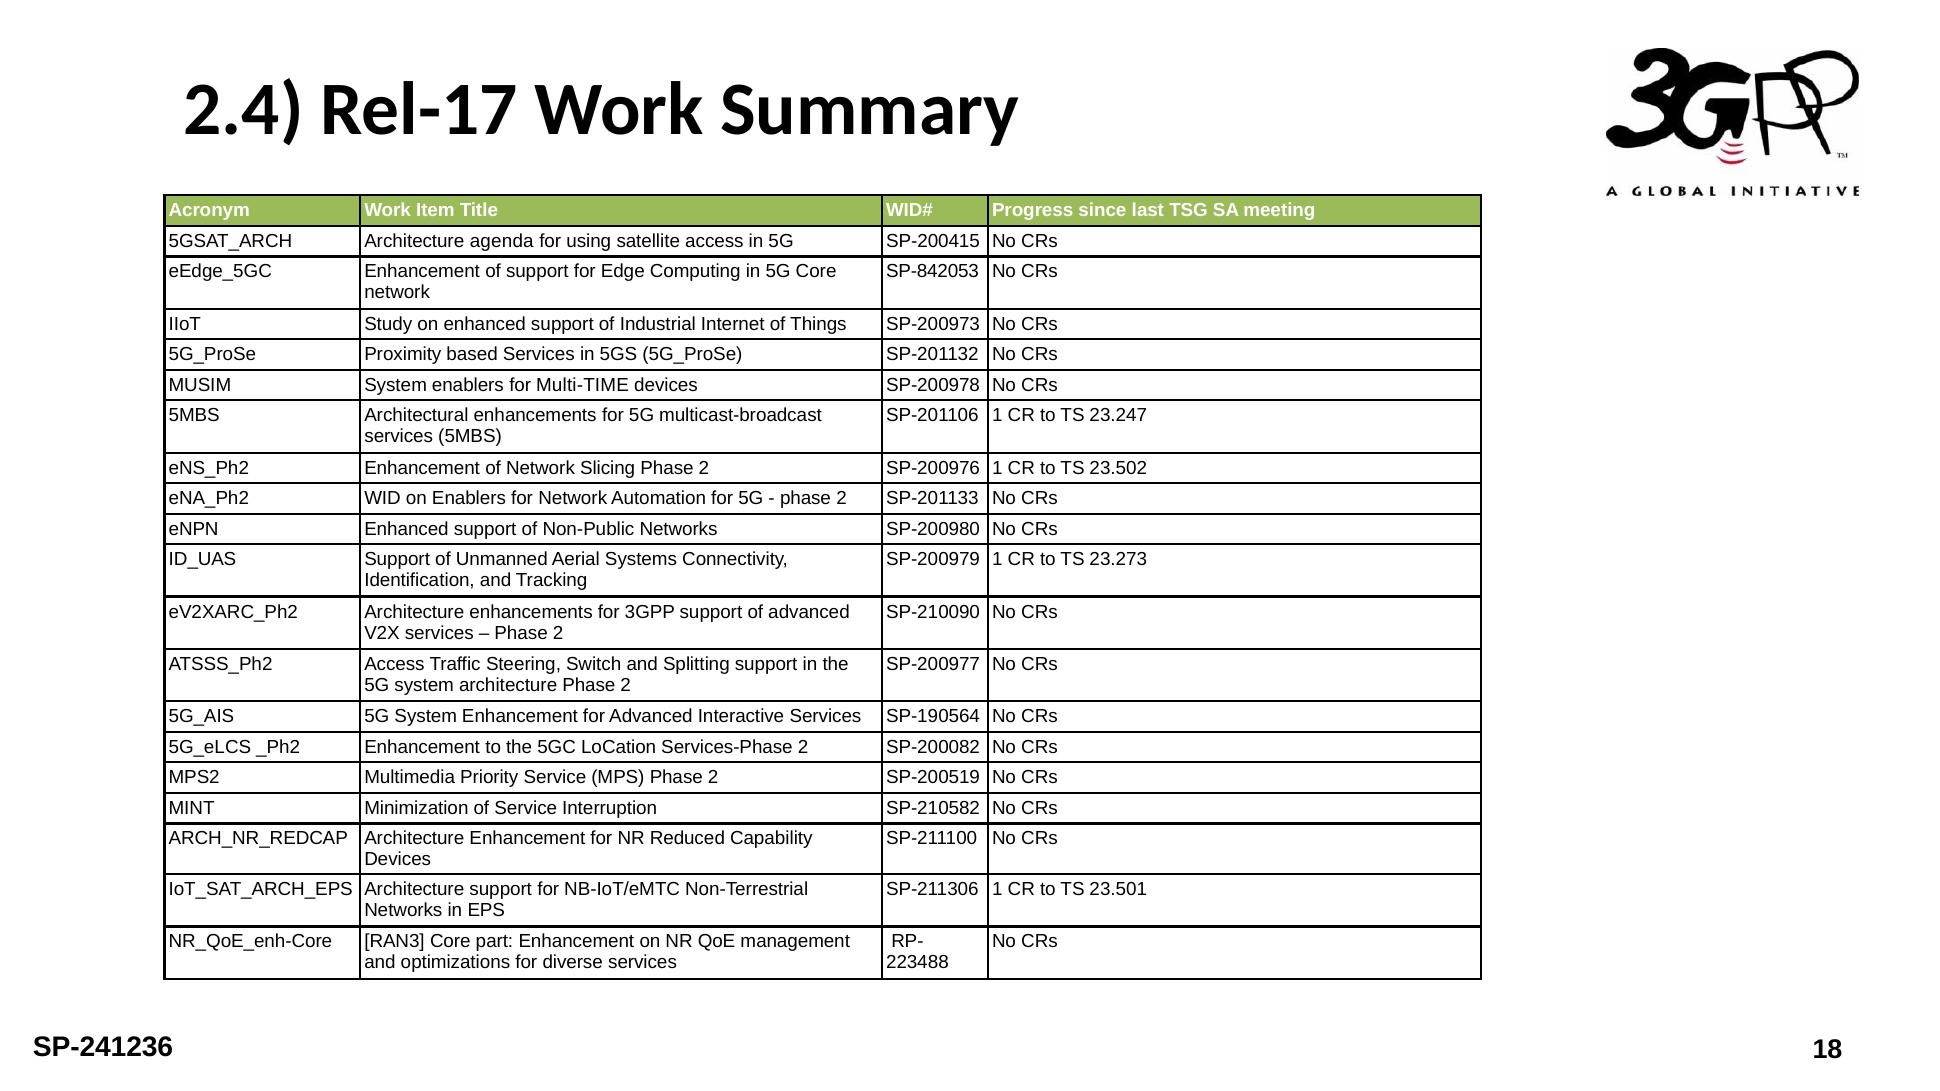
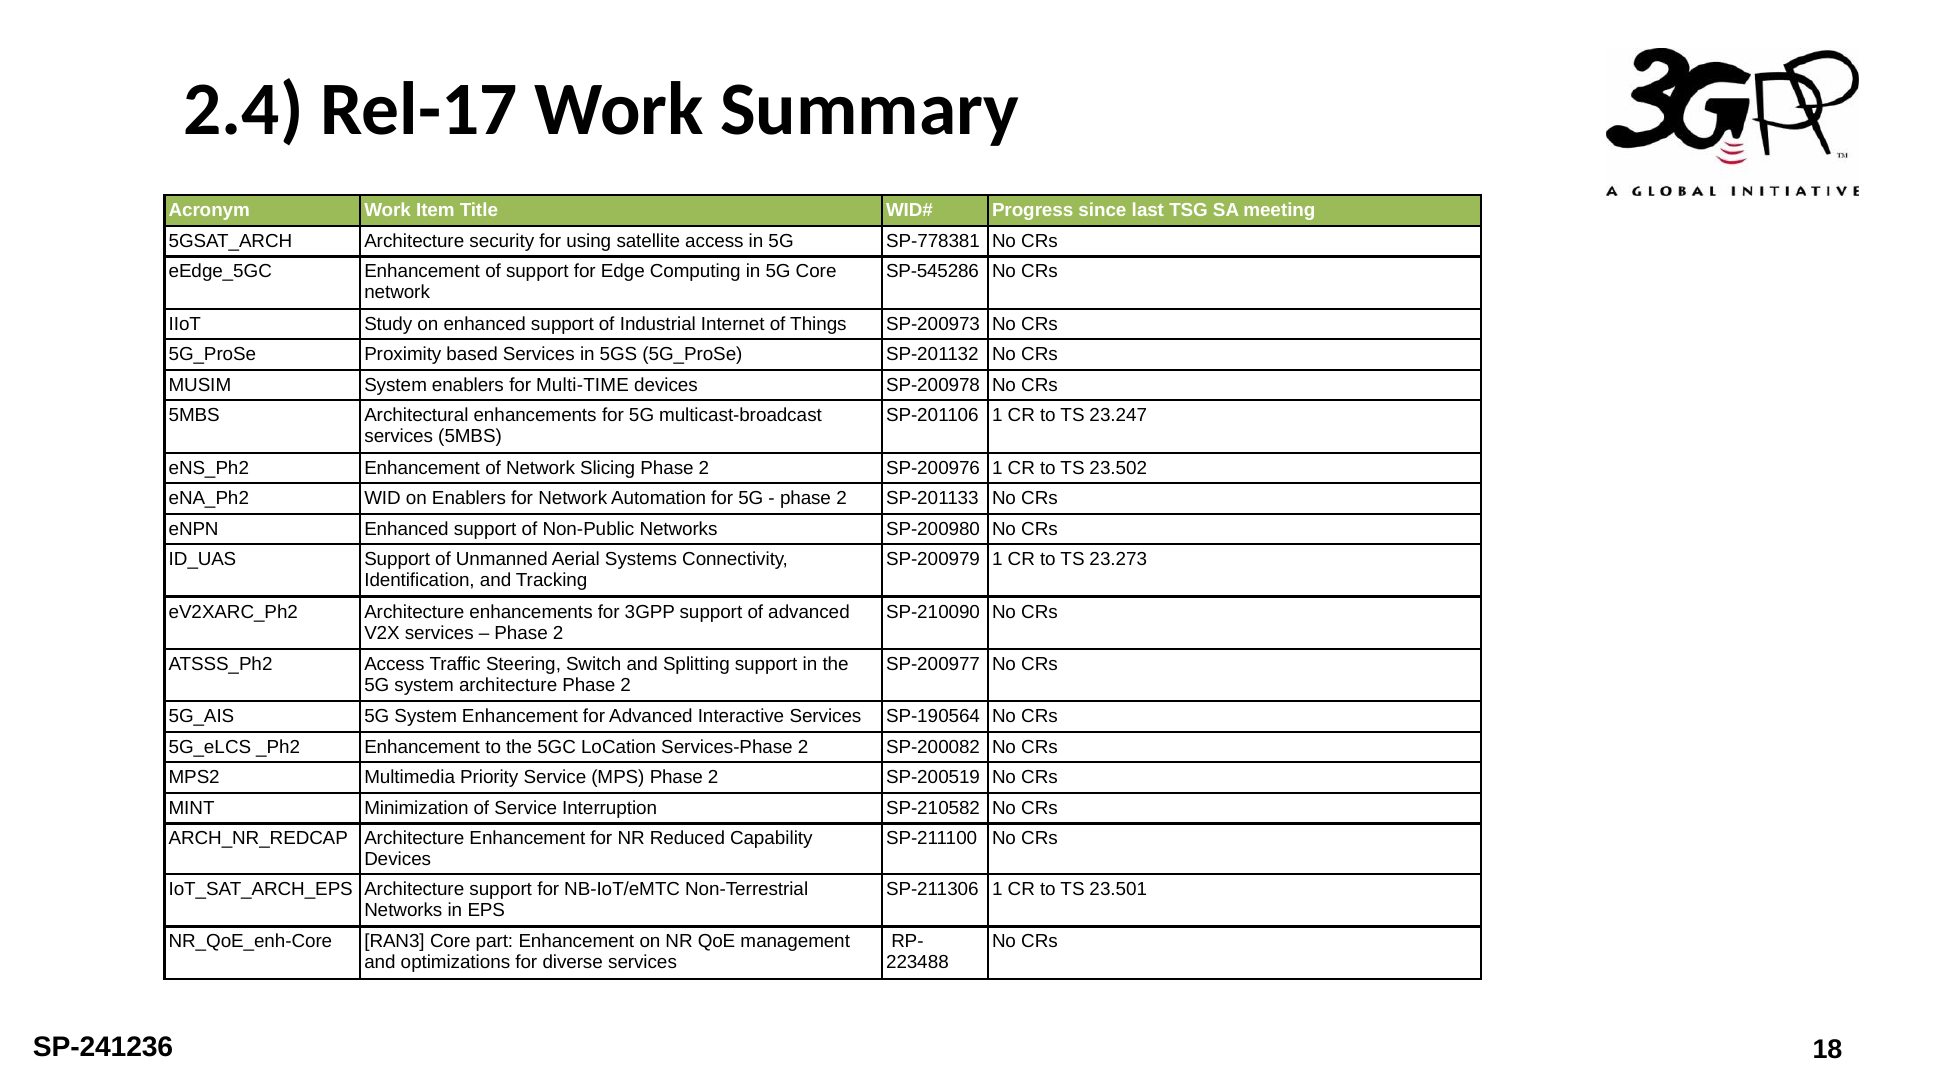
agenda: agenda -> security
SP-200415: SP-200415 -> SP-778381
SP-842053: SP-842053 -> SP-545286
